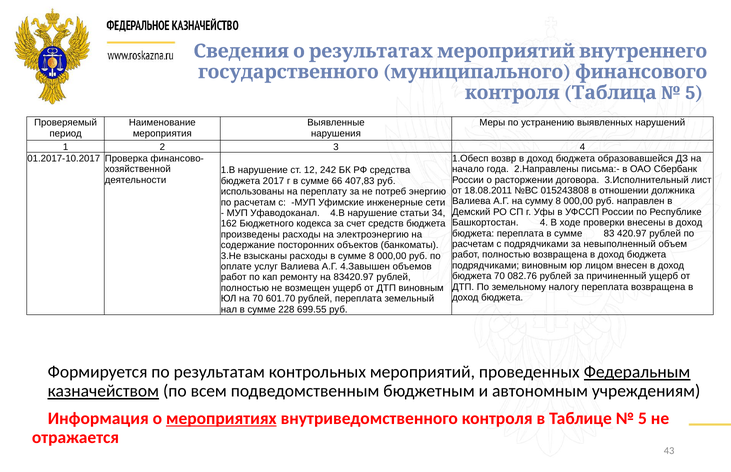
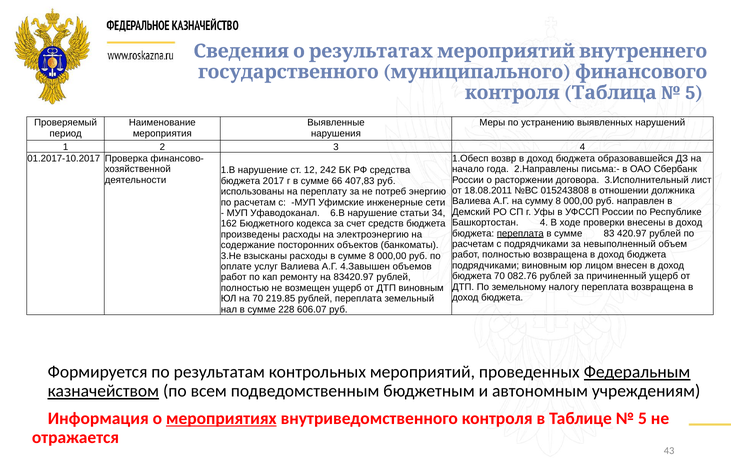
4.В: 4.В -> 6.В
переплата at (520, 233) underline: none -> present
601.70: 601.70 -> 219.85
699.55: 699.55 -> 606.07
